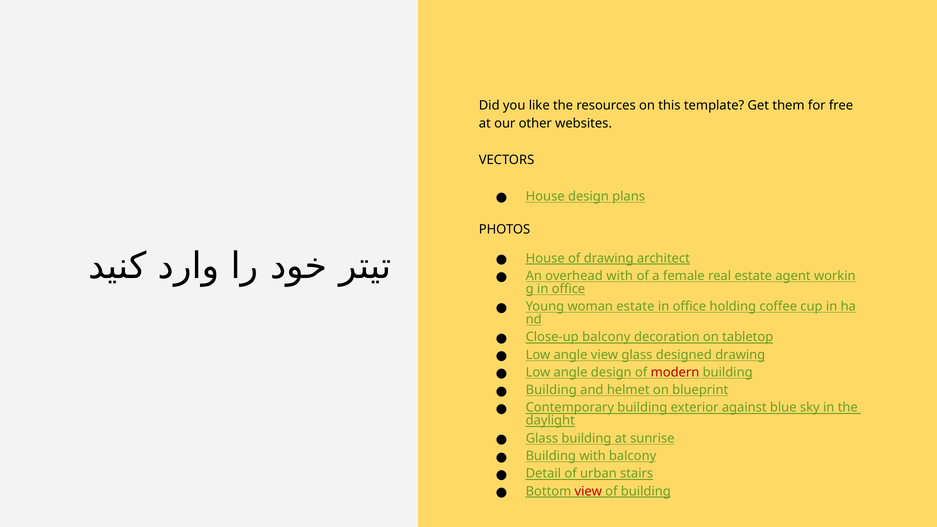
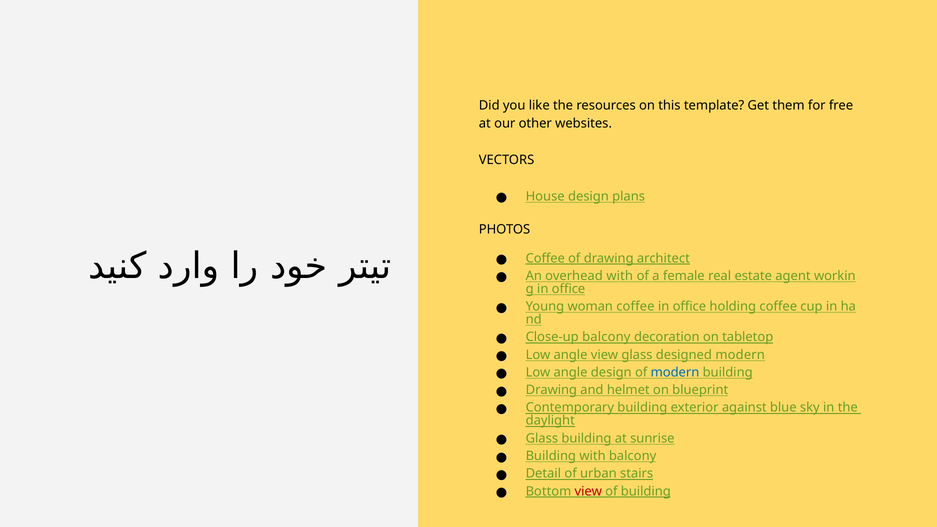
House at (545, 258): House -> Coffee
woman estate: estate -> coffee
designed drawing: drawing -> modern
modern at (675, 372) colour: red -> blue
Building at (551, 390): Building -> Drawing
